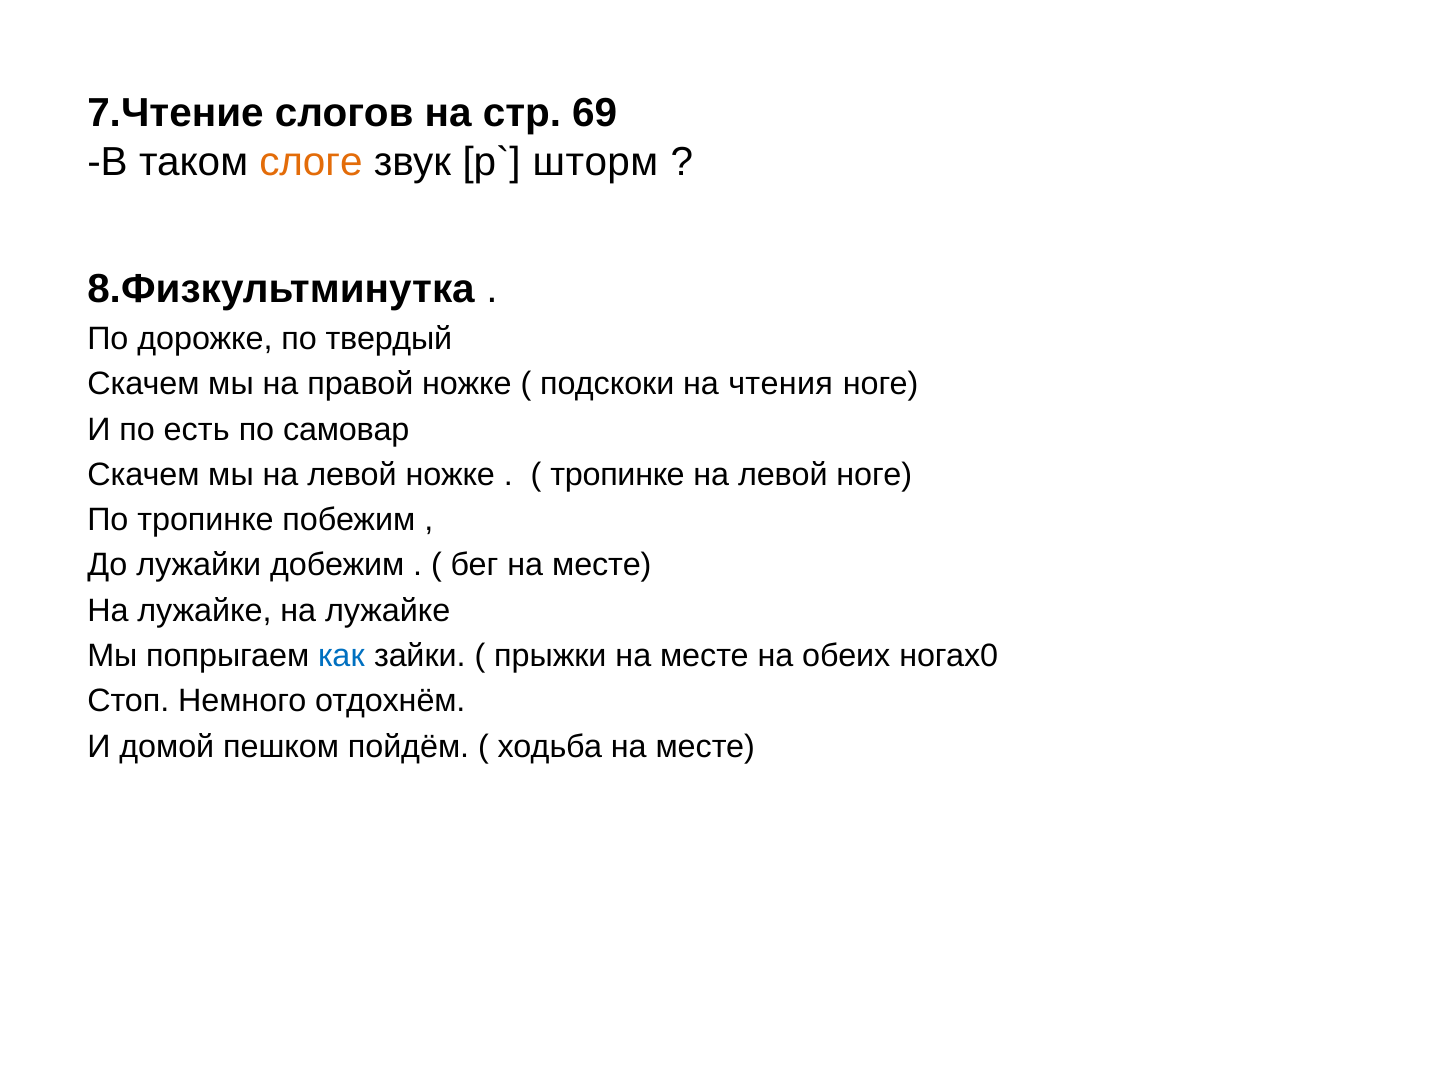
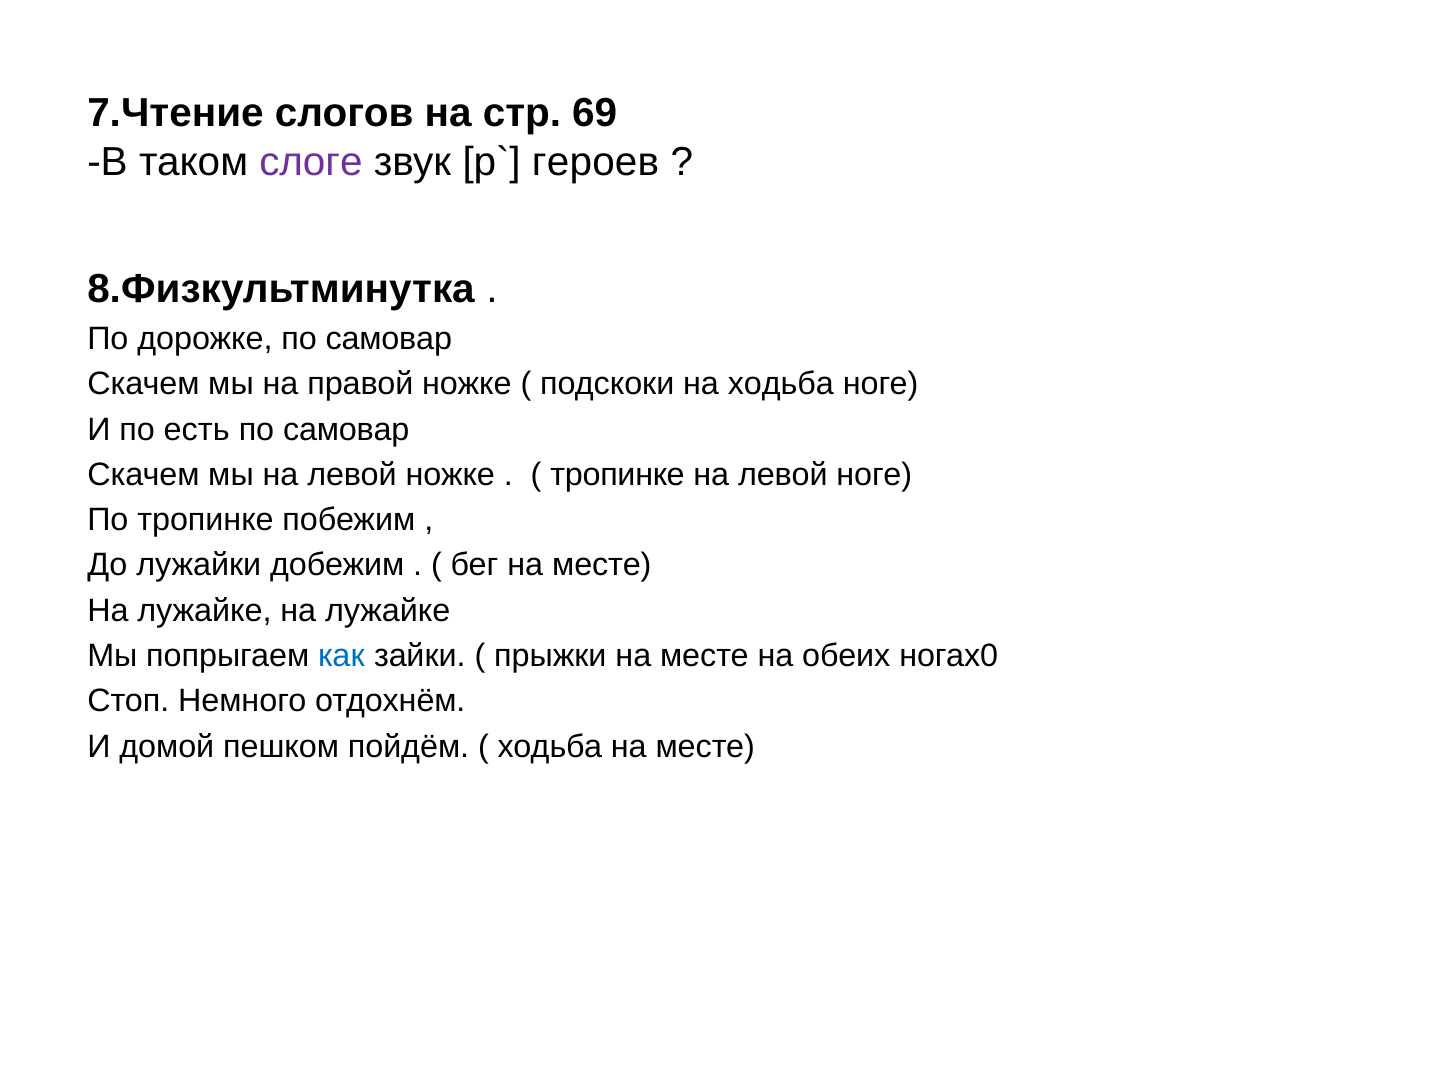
слоге colour: orange -> purple
шторм: шторм -> героев
дорожке по твердый: твердый -> самовар
на чтения: чтения -> ходьба
